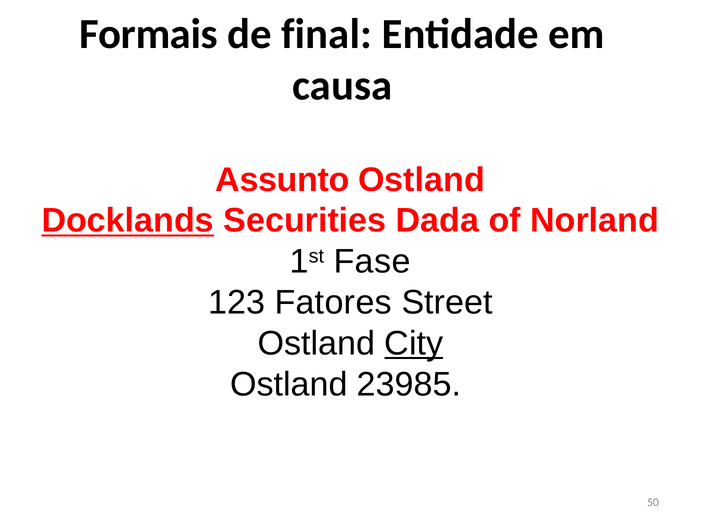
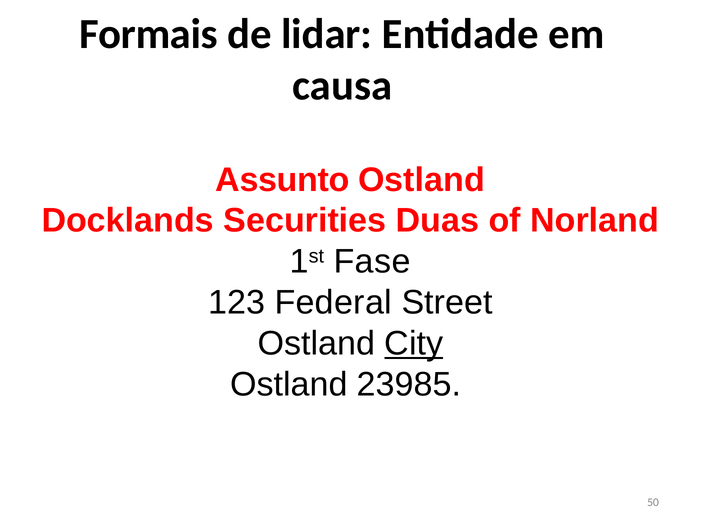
final: final -> lidar
Docklands underline: present -> none
Dada: Dada -> Duas
Fatores: Fatores -> Federal
